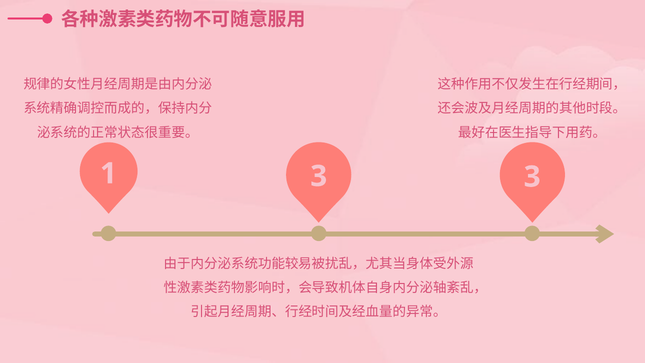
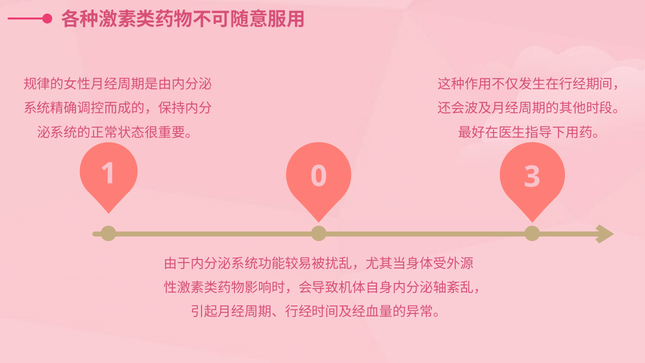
1 3: 3 -> 0
